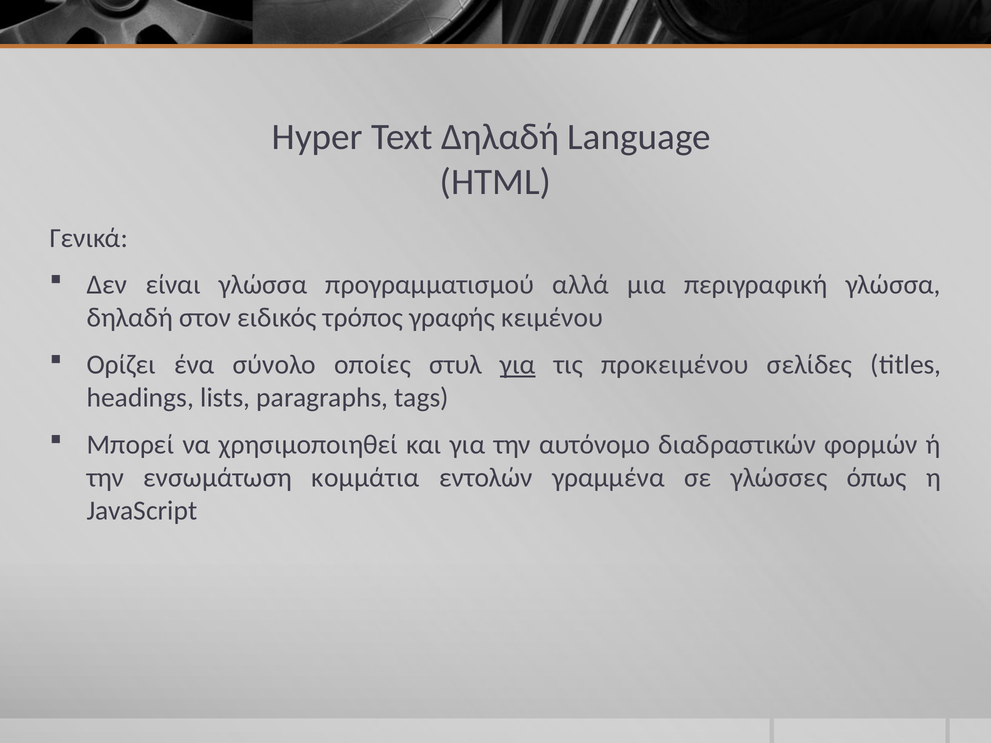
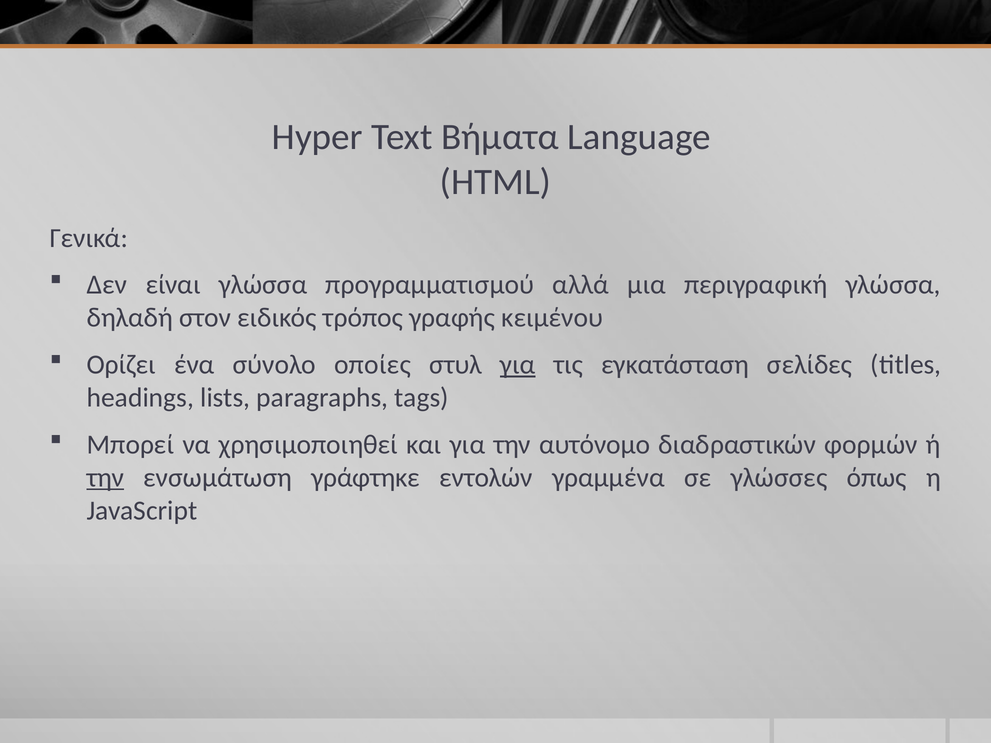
Text Δηλαδή: Δηλαδή -> Βήματα
προκειμένου: προκειμένου -> εγκατάσταση
την at (105, 478) underline: none -> present
κομμάτια: κομμάτια -> γράφτηκε
